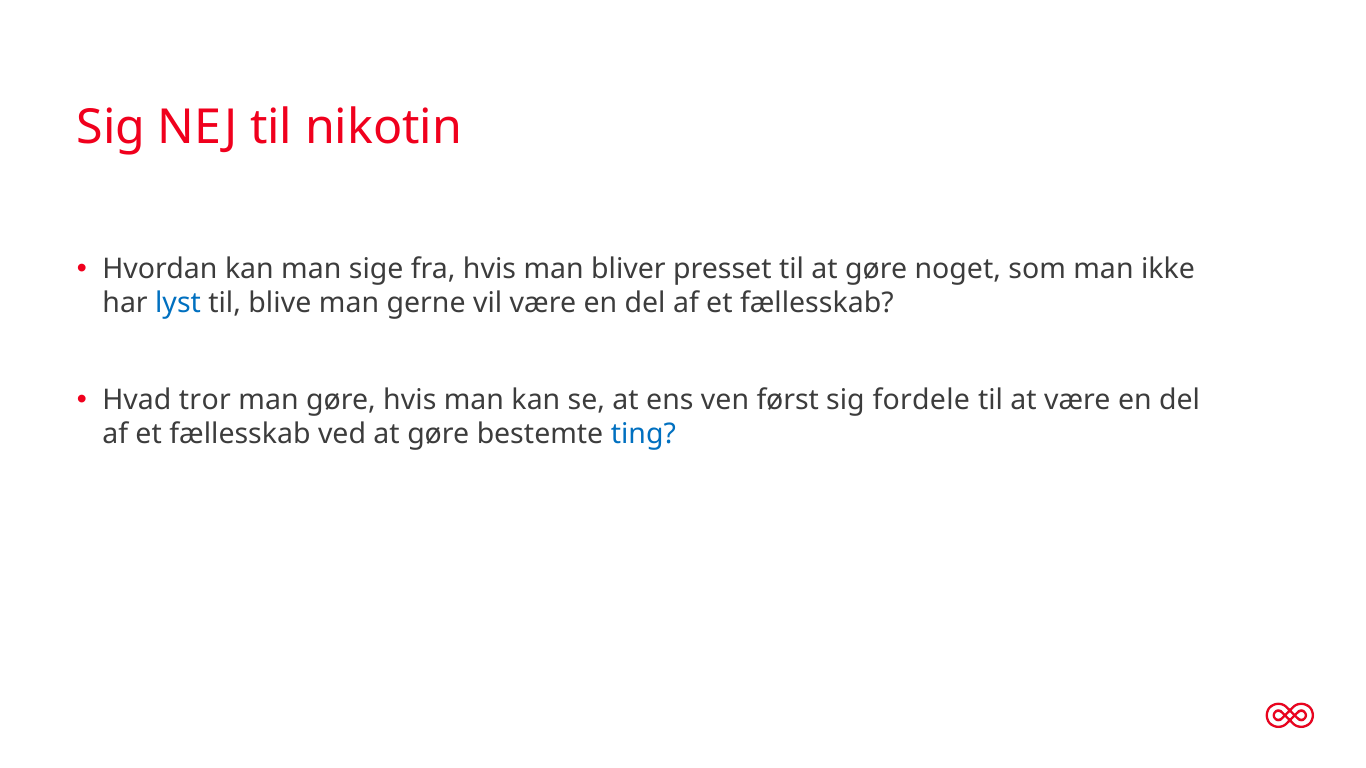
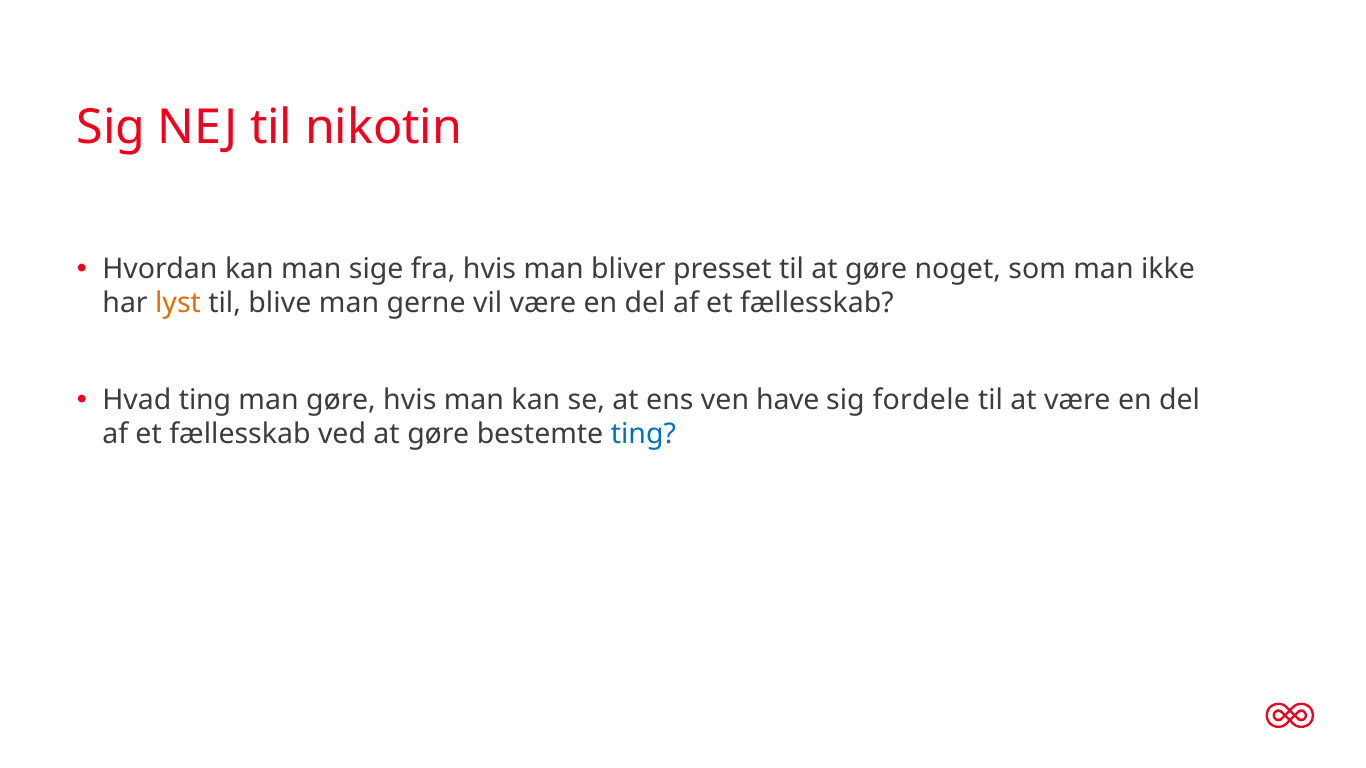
lyst colour: blue -> orange
Hvad tror: tror -> ting
først: først -> have
